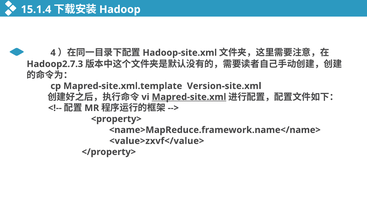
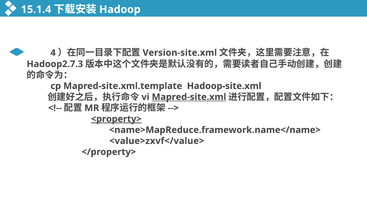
Hadoop-site.xml: Hadoop-site.xml -> Version-site.xml
Version-site.xml: Version-site.xml -> Hadoop-site.xml
<property> underline: none -> present
